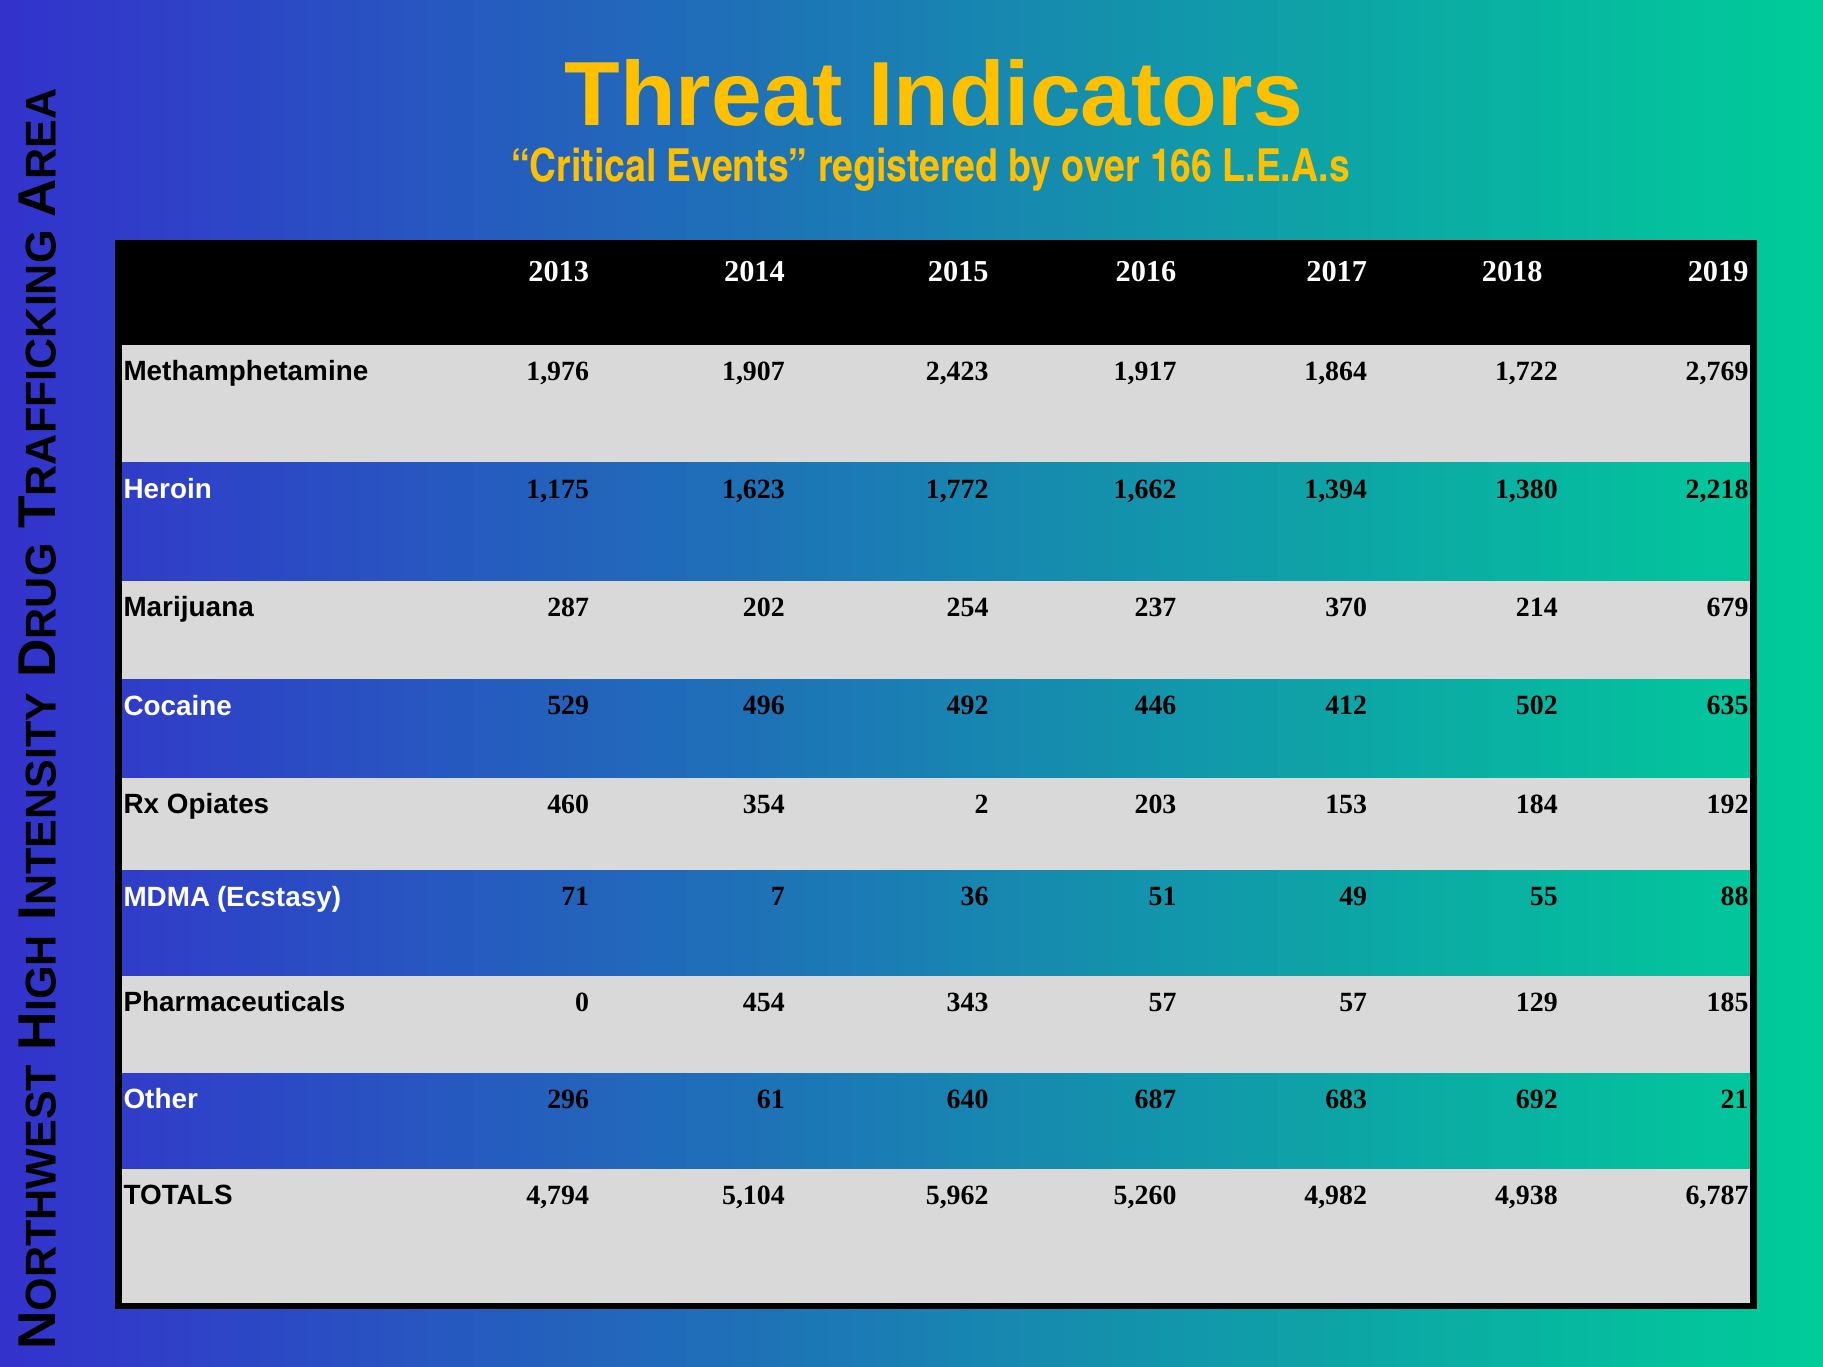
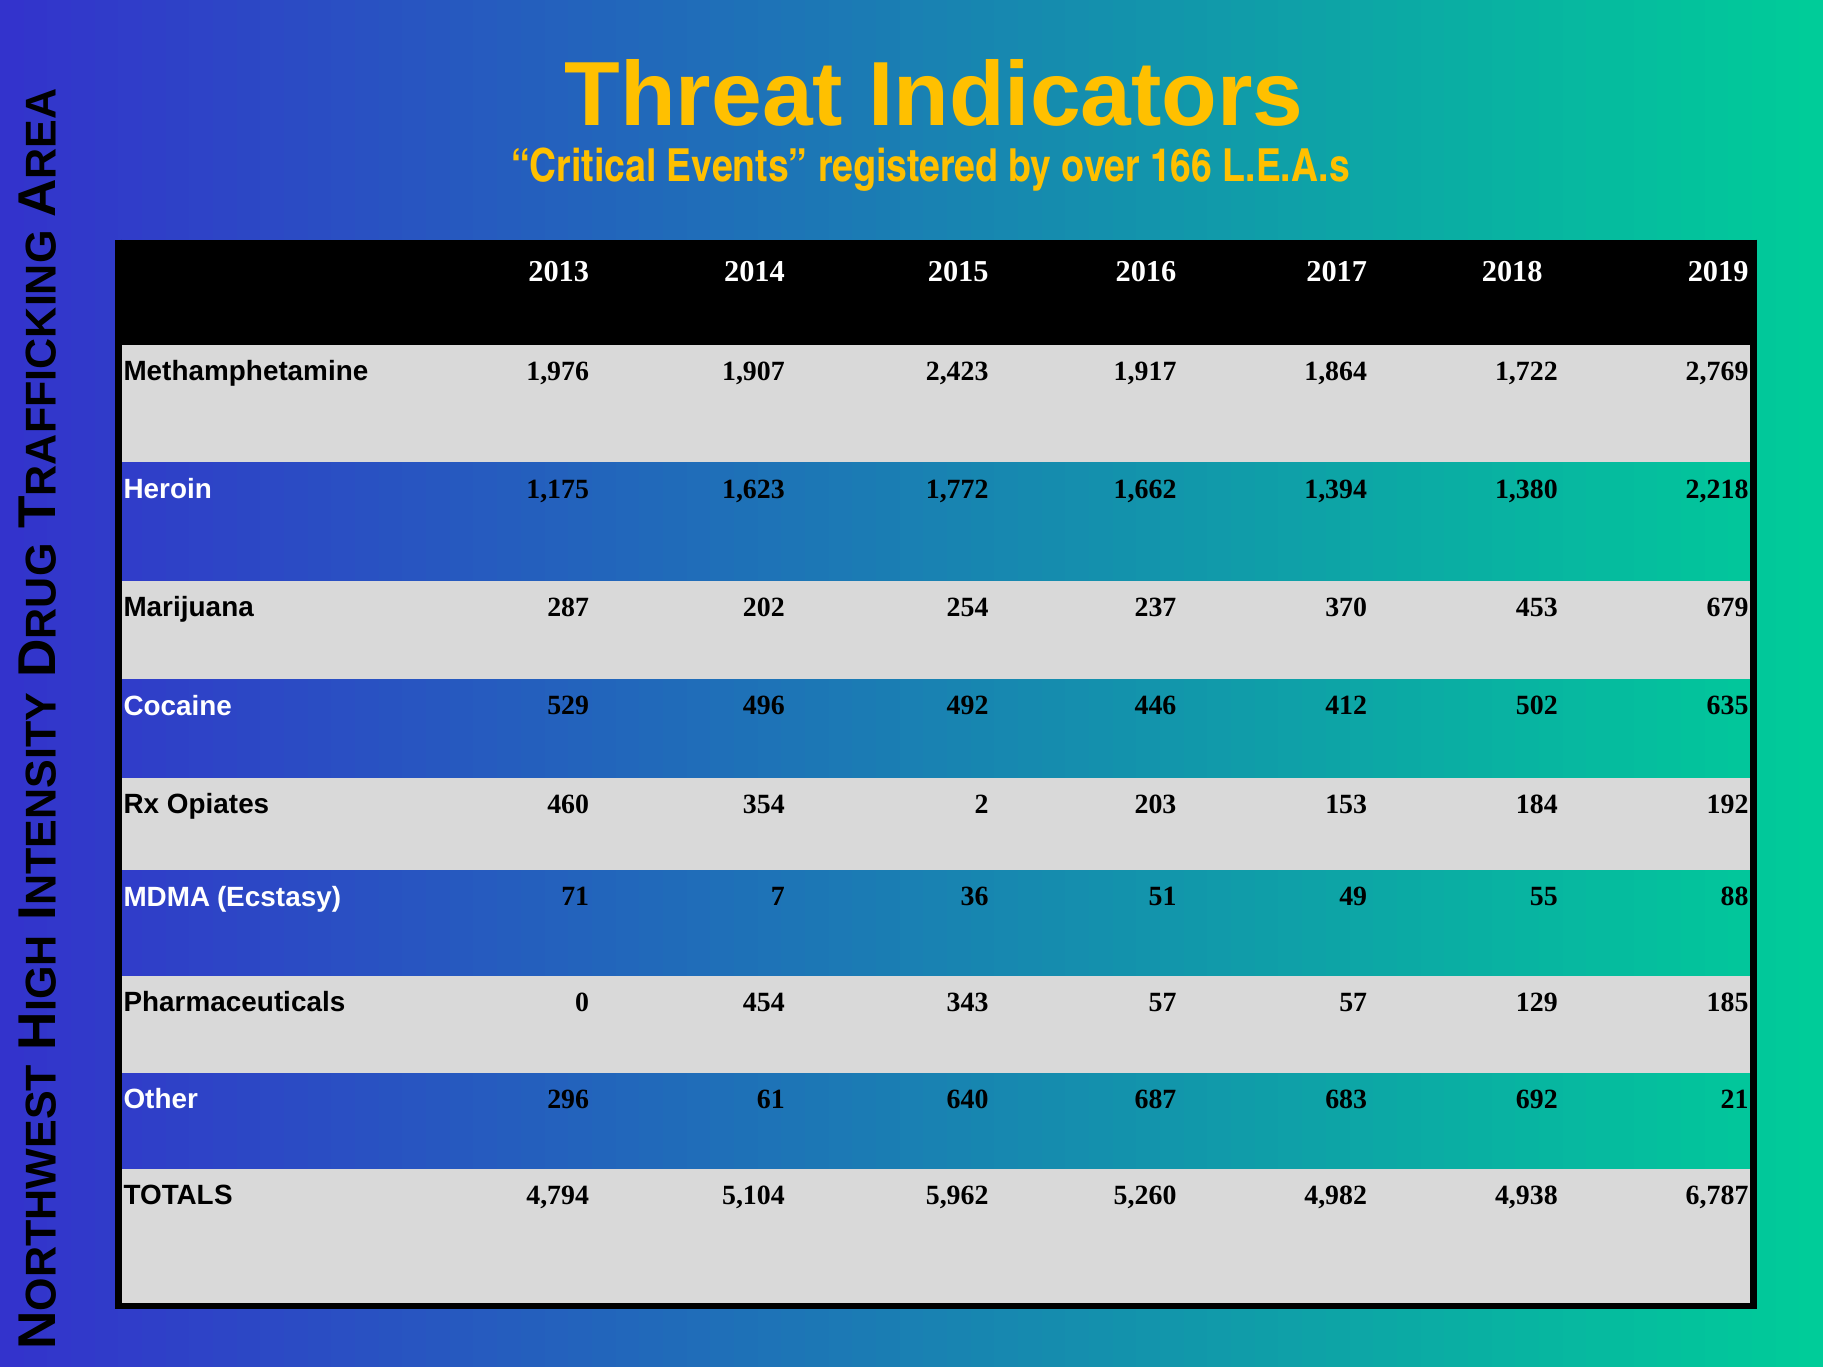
214: 214 -> 453
